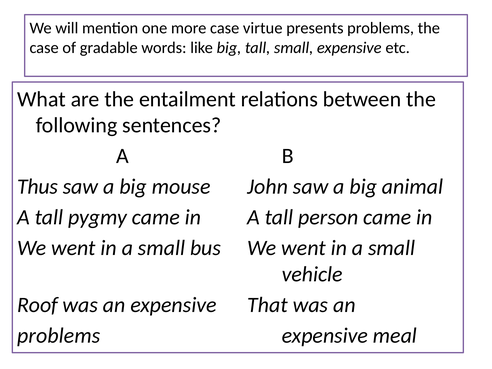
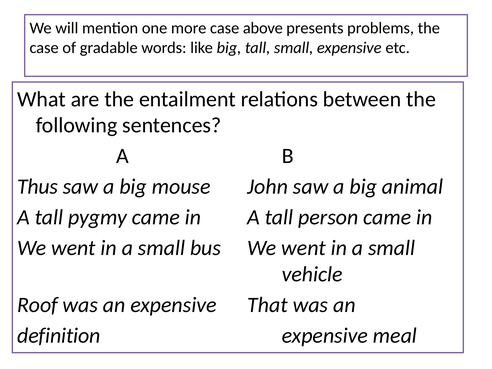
virtue: virtue -> above
problems at (59, 336): problems -> definition
